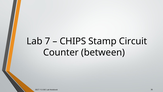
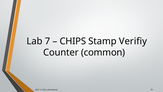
Circuit: Circuit -> Verifiy
between: between -> common
